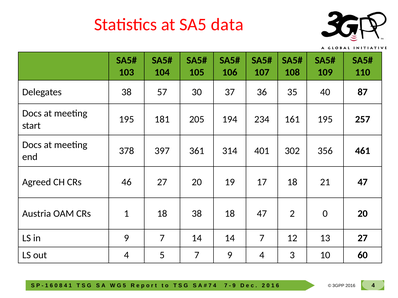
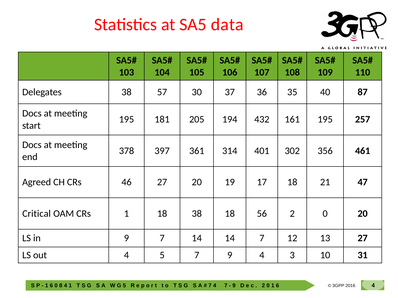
234: 234 -> 432
Austria: Austria -> Critical
18 47: 47 -> 56
60: 60 -> 31
